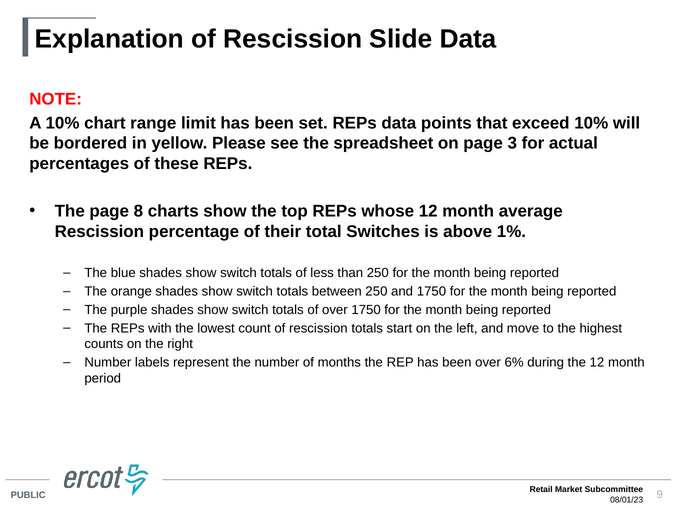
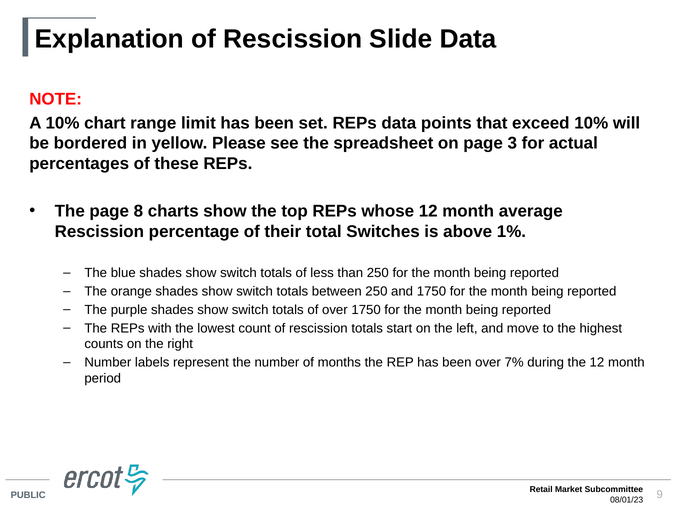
6%: 6% -> 7%
